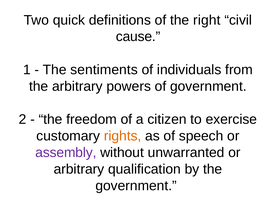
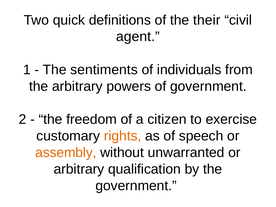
right: right -> their
cause: cause -> agent
assembly colour: purple -> orange
